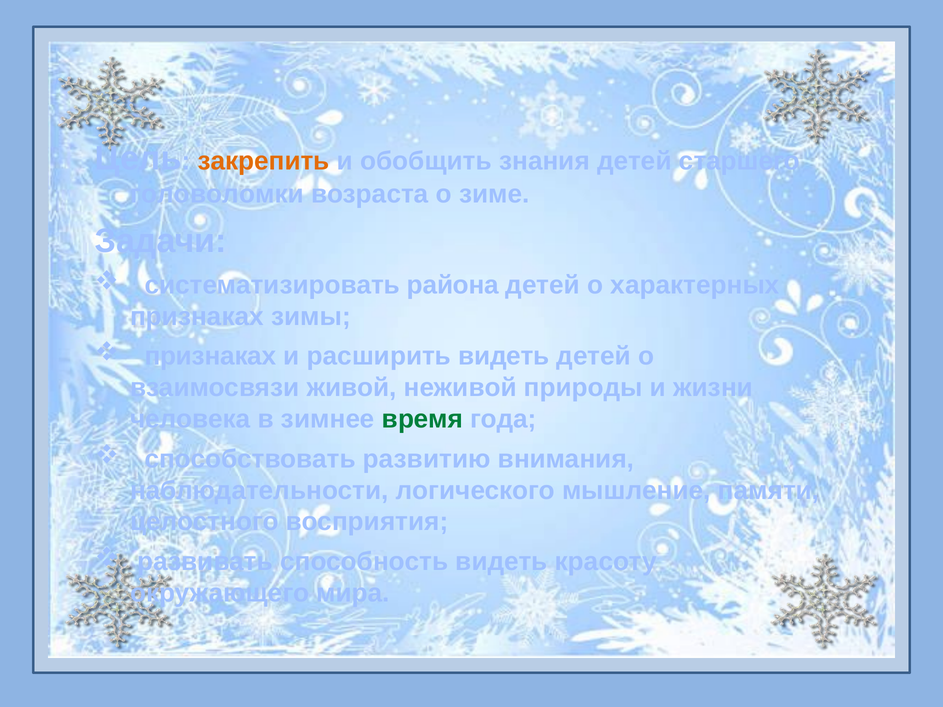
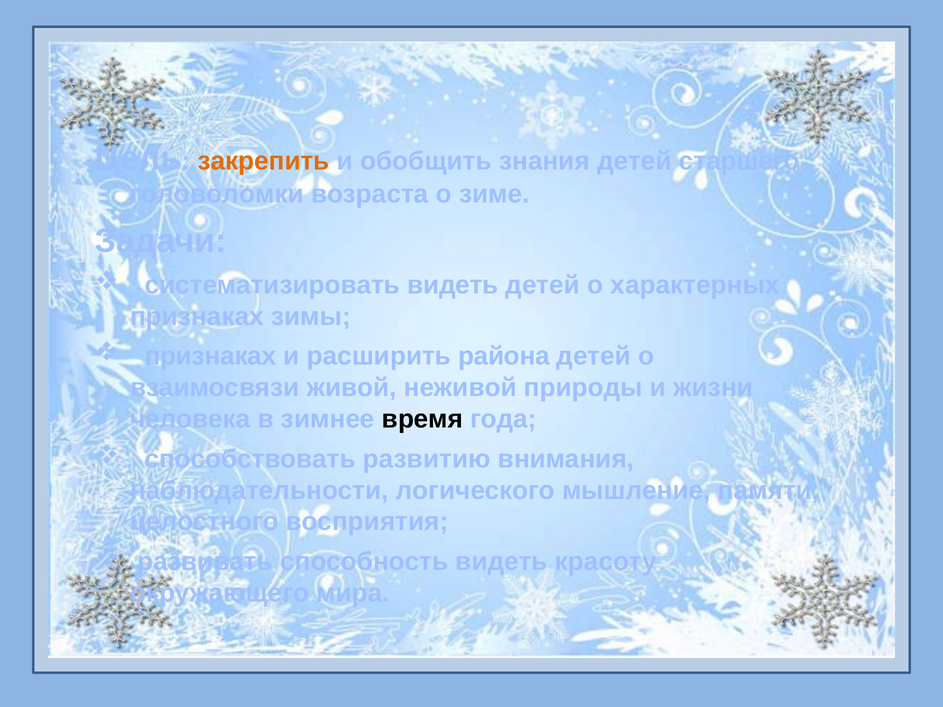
систематизировать района: района -> видеть
расширить видеть: видеть -> района
время colour: green -> black
